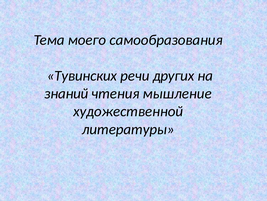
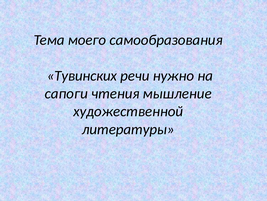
других: других -> нужно
знаний: знаний -> сапоги
